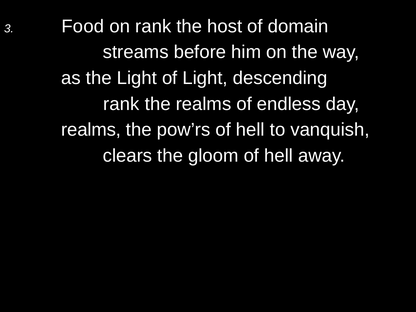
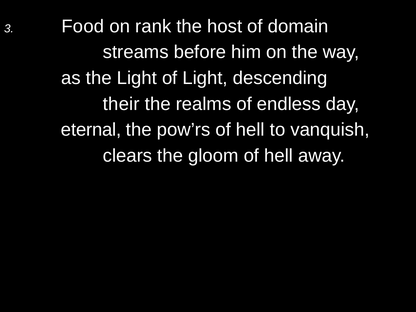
rank at (121, 104): rank -> their
realms at (91, 130): realms -> eternal
